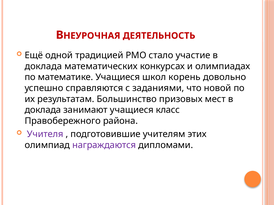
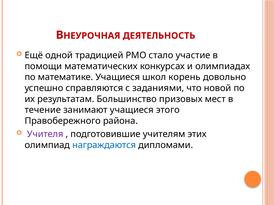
доклада at (43, 66): доклада -> помощи
доклада at (43, 110): доклада -> течение
класс: класс -> этого
награждаются colour: purple -> blue
